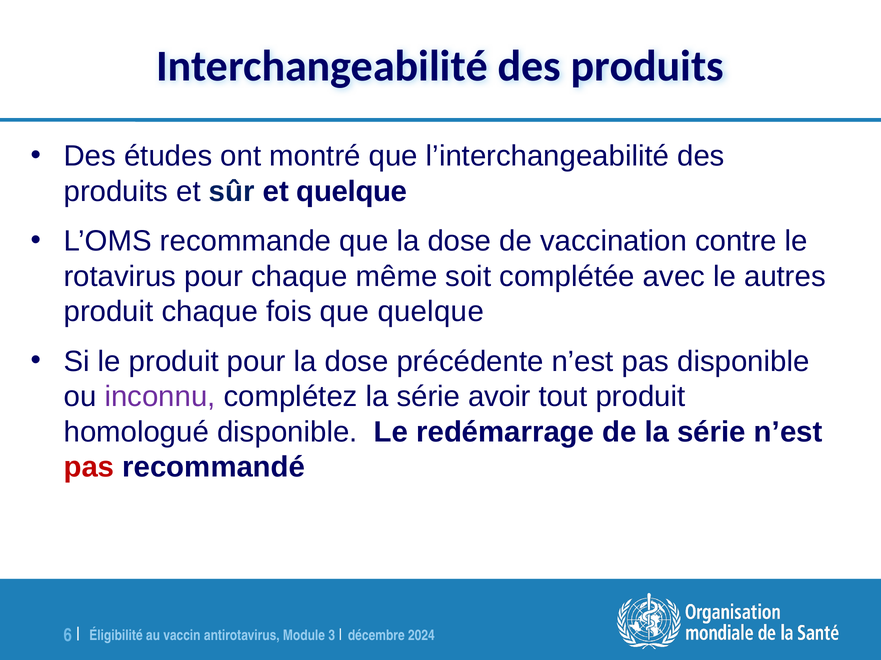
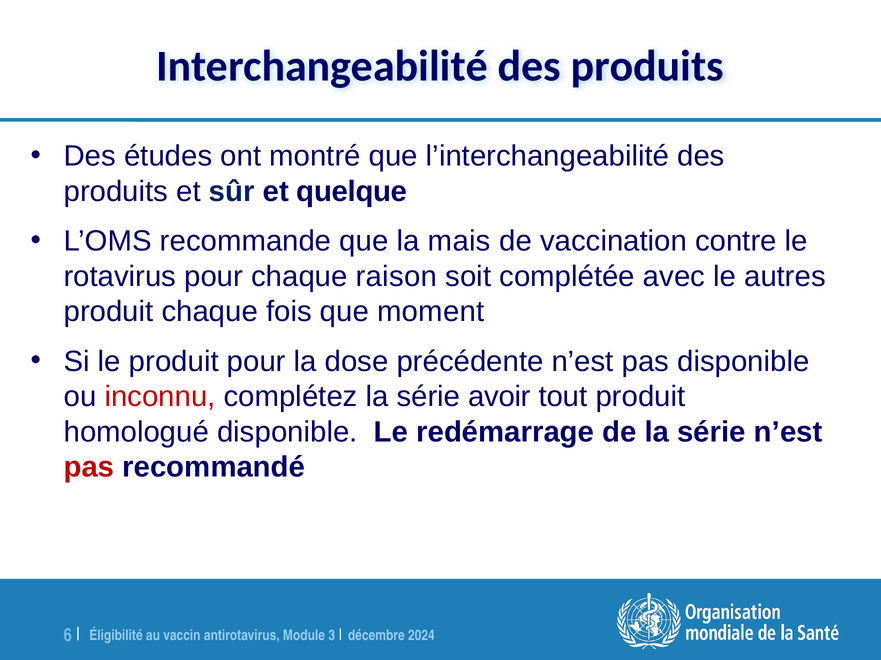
que la dose: dose -> mais
même: même -> raison
que quelque: quelque -> moment
inconnu colour: purple -> red
